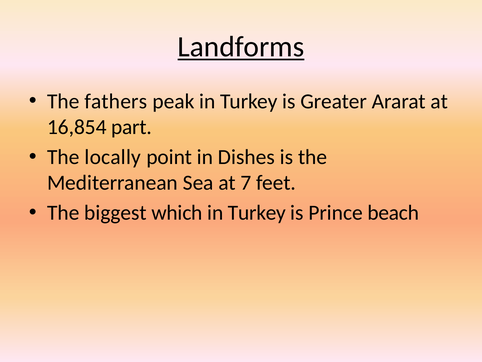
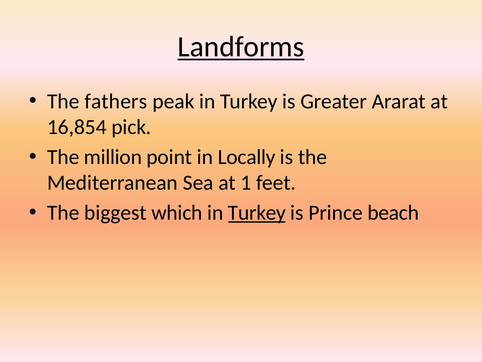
part: part -> pick
locally: locally -> million
Dishes: Dishes -> Locally
7: 7 -> 1
Turkey at (257, 213) underline: none -> present
